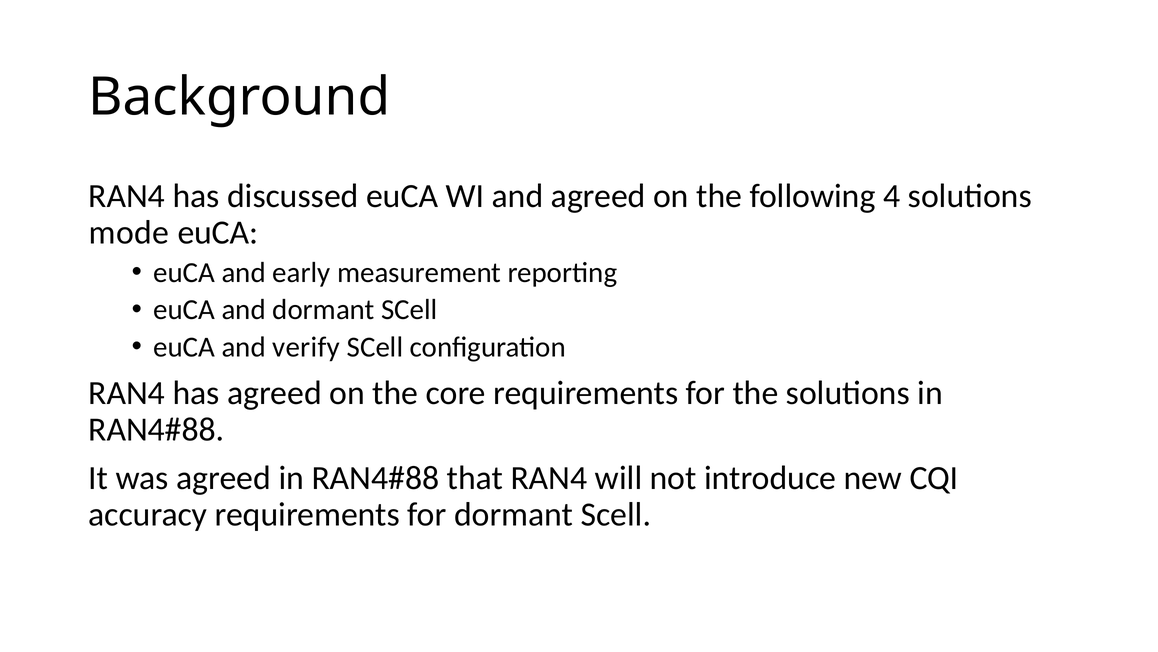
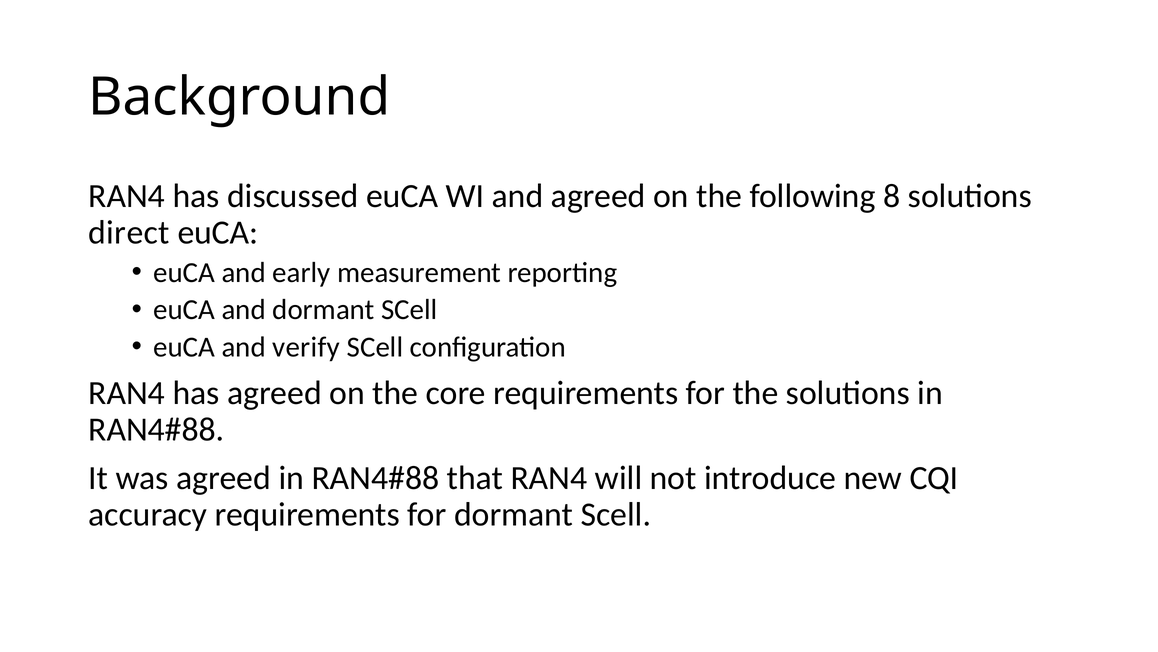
4: 4 -> 8
mode: mode -> direct
